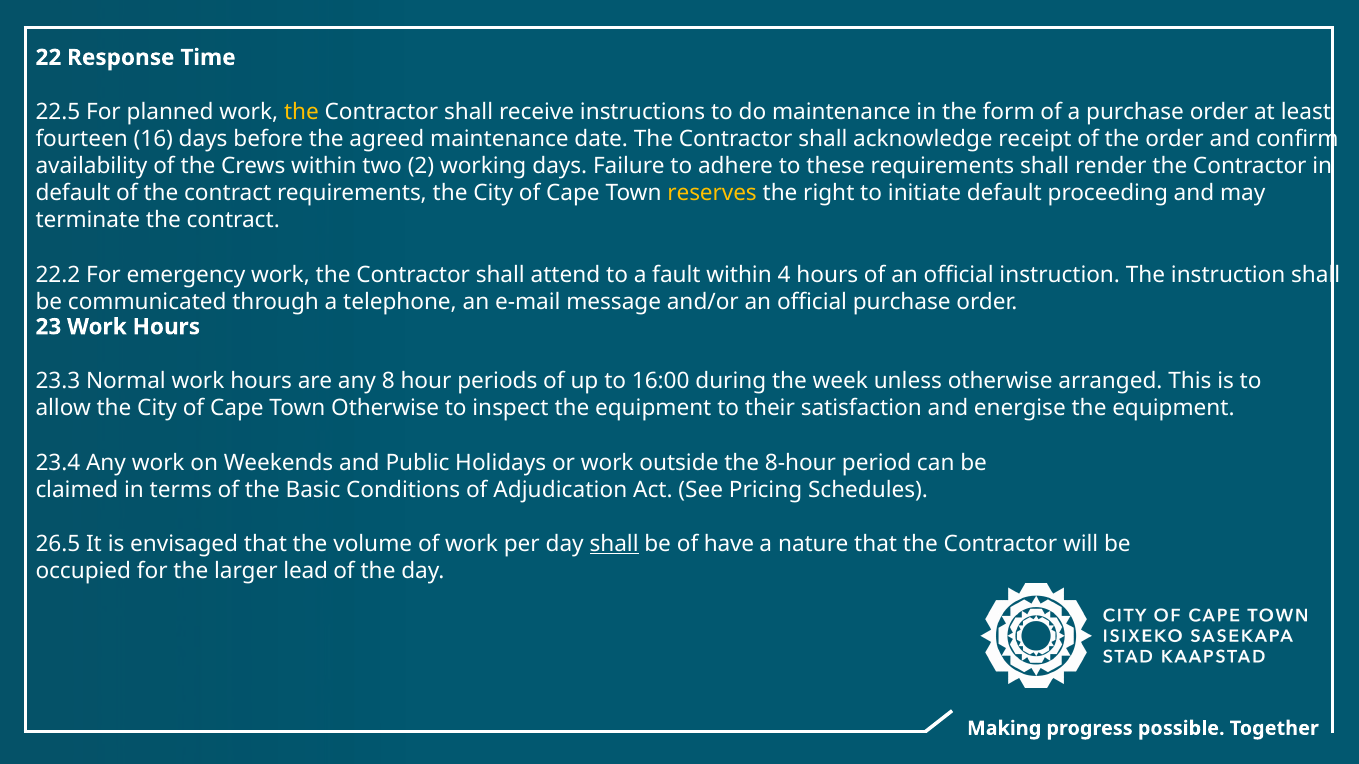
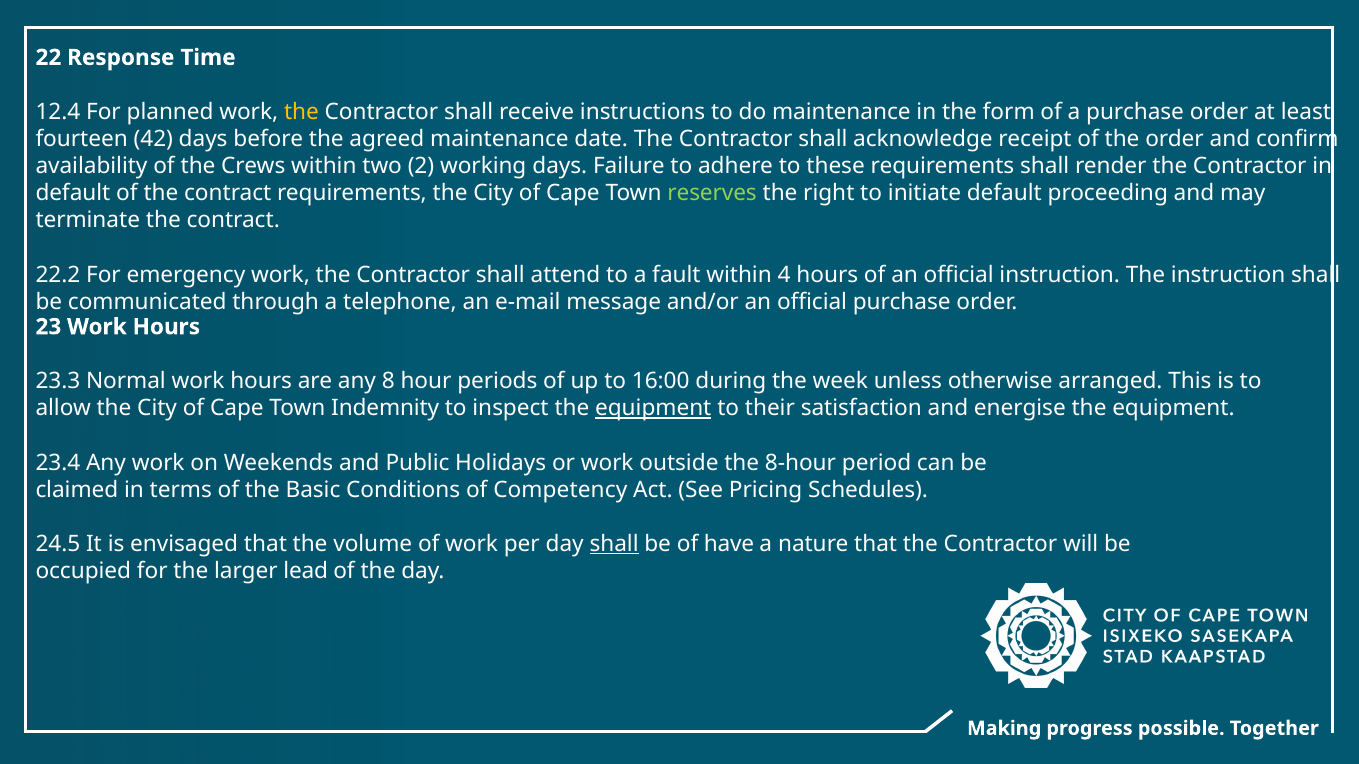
22.5: 22.5 -> 12.4
16: 16 -> 42
reserves colour: yellow -> light green
Town Otherwise: Otherwise -> Indemnity
equipment at (653, 408) underline: none -> present
Adjudication: Adjudication -> Competency
26.5: 26.5 -> 24.5
